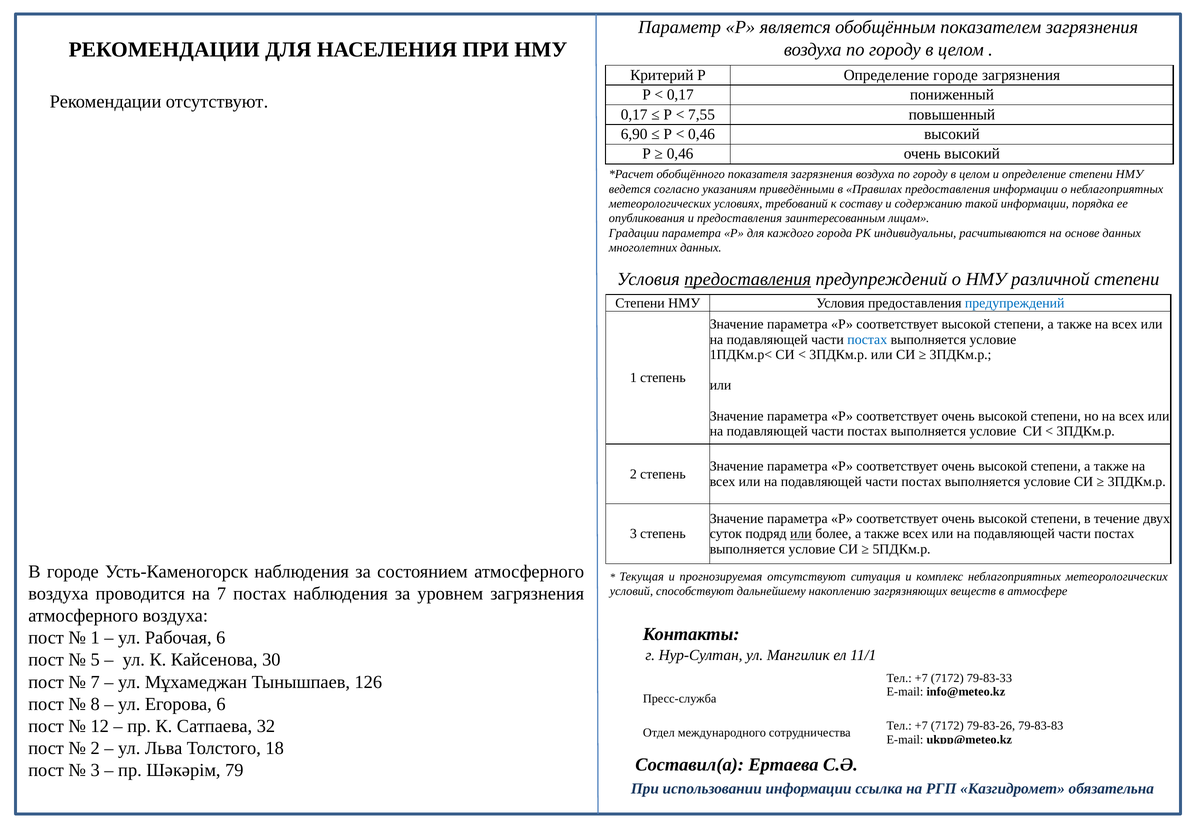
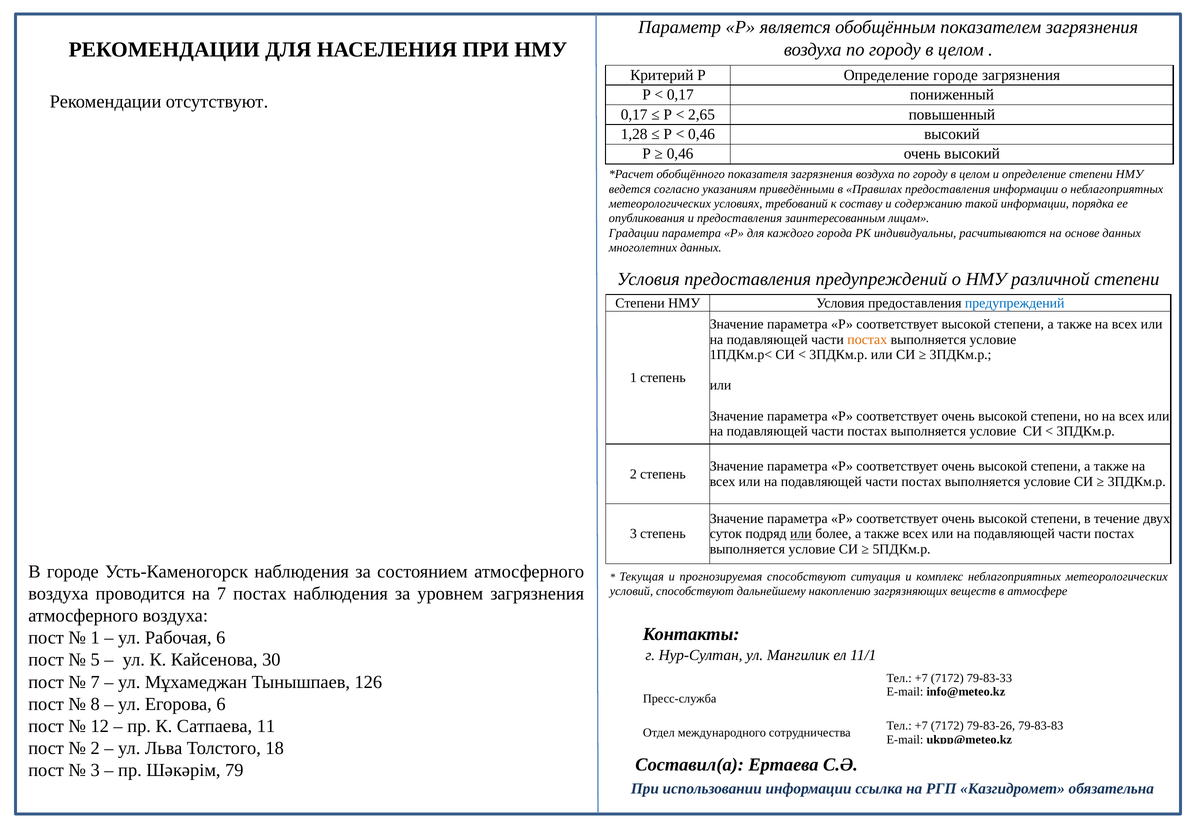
7,55: 7,55 -> 2,65
6,90: 6,90 -> 1,28
предоставления at (748, 279) underline: present -> none
постах at (867, 339) colour: blue -> orange
прогнозируемая отсутствуют: отсутствуют -> способствуют
32: 32 -> 11
